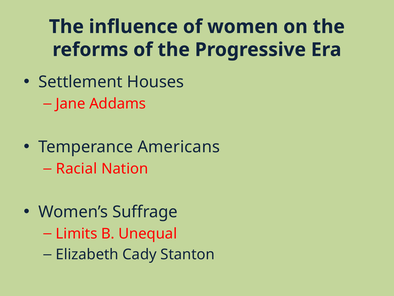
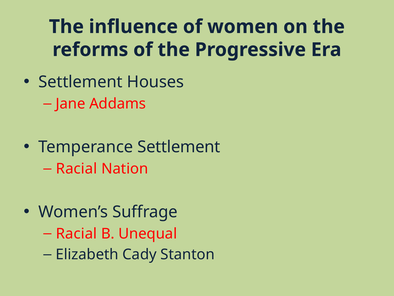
Temperance Americans: Americans -> Settlement
Limits at (77, 233): Limits -> Racial
